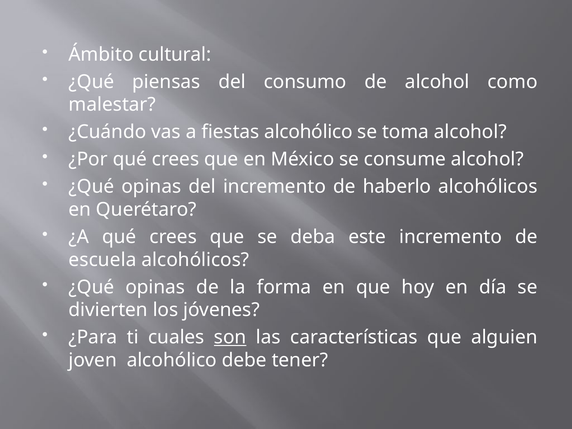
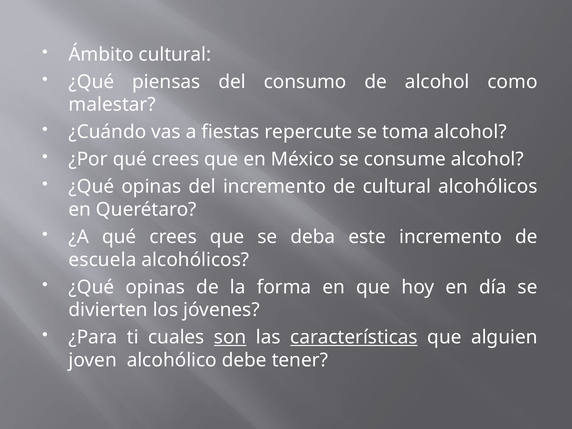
fiestas alcohólico: alcohólico -> repercute
de haberlo: haberlo -> cultural
características underline: none -> present
